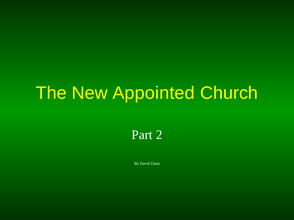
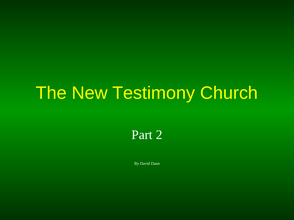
Appointed: Appointed -> Testimony
